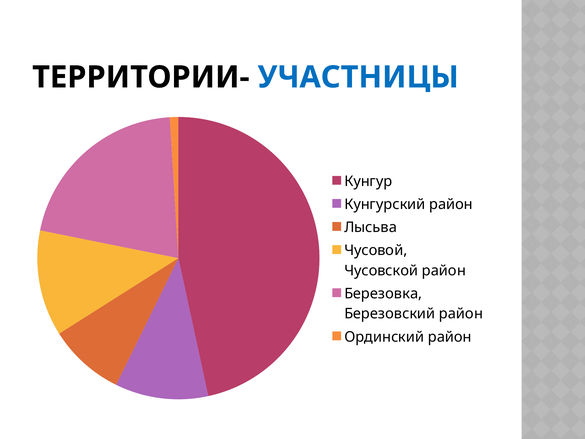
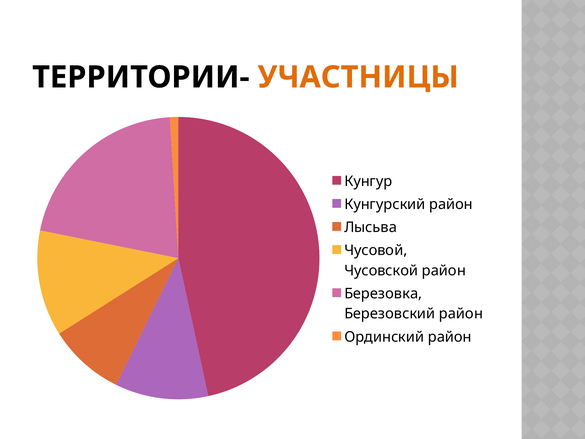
УЧАСТНИЦЫ colour: blue -> orange
